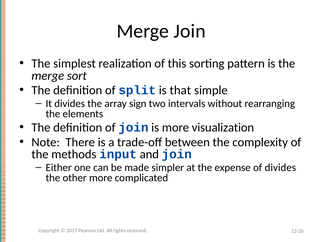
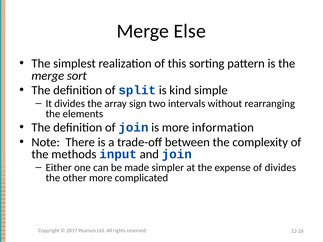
Merge Join: Join -> Else
that: that -> kind
visualization: visualization -> information
